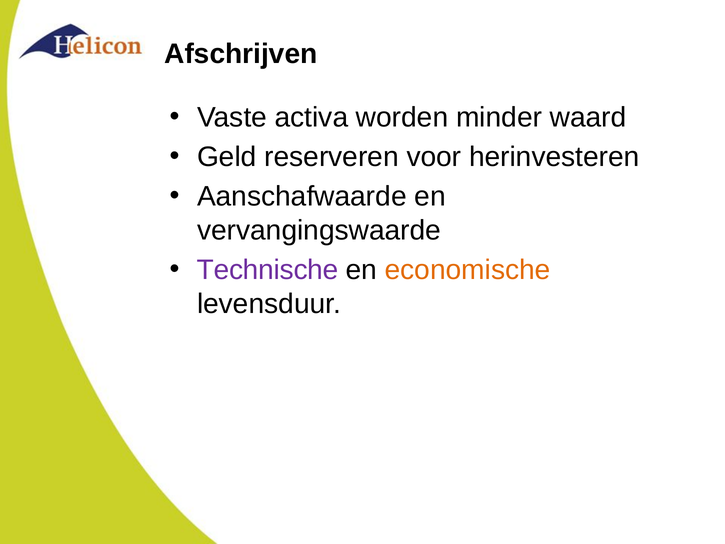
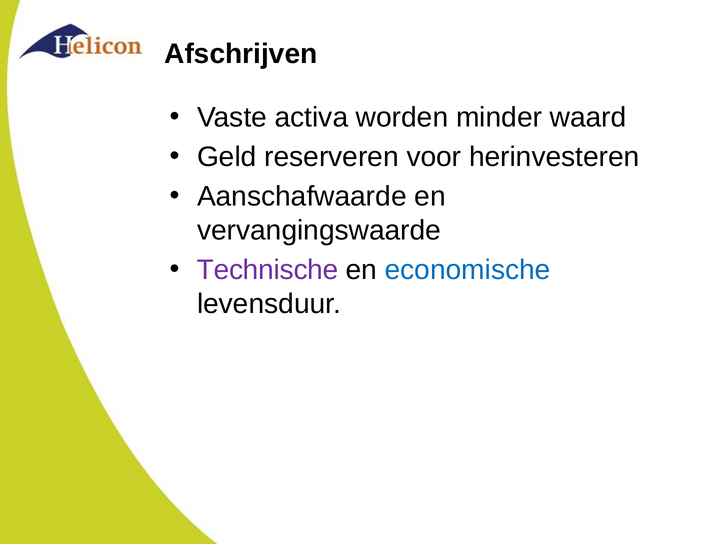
economische colour: orange -> blue
